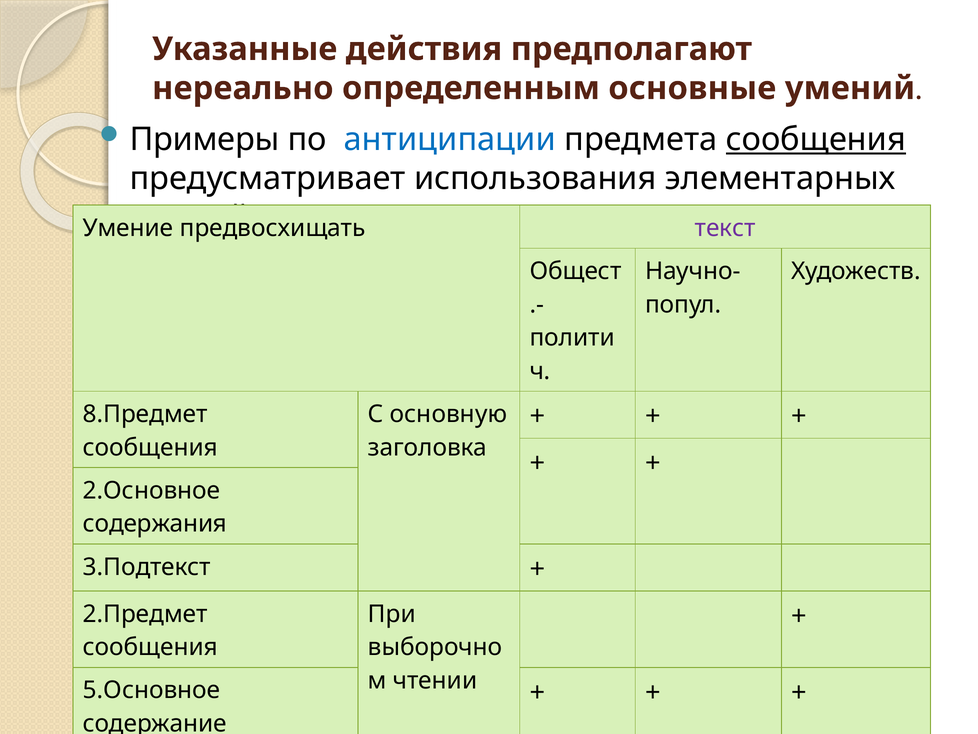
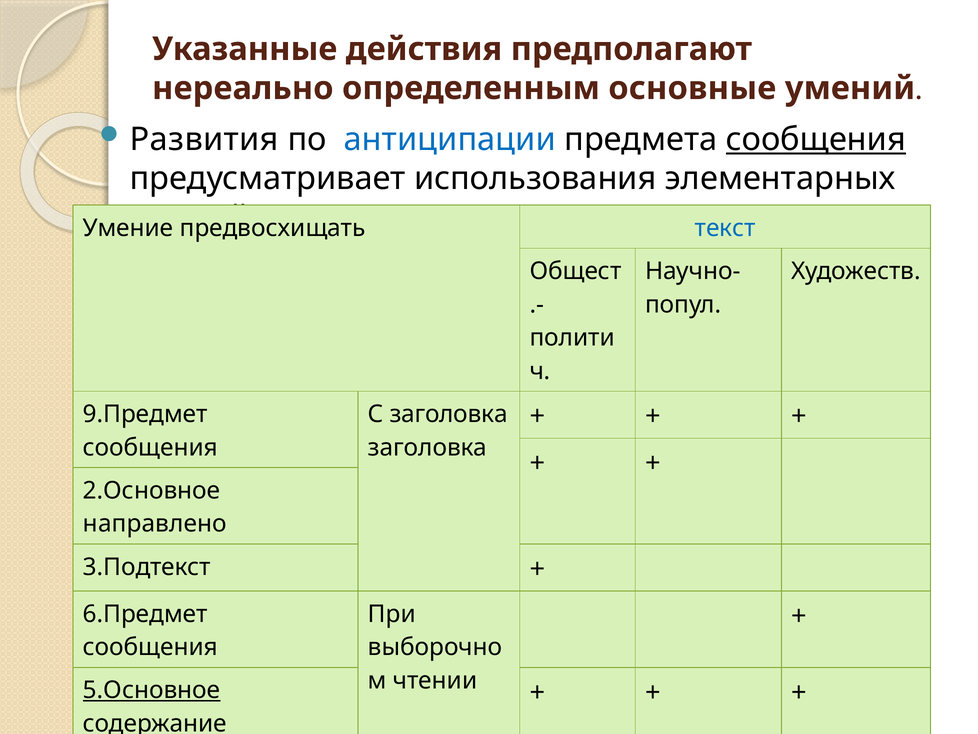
Примеры: Примеры -> Развития
текст colour: purple -> blue
8.Предмет: 8.Предмет -> 9.Предмет
С основную: основную -> заголовка
содержания: содержания -> направлено
2.Предмет: 2.Предмет -> 6.Предмет
5.Основное underline: none -> present
